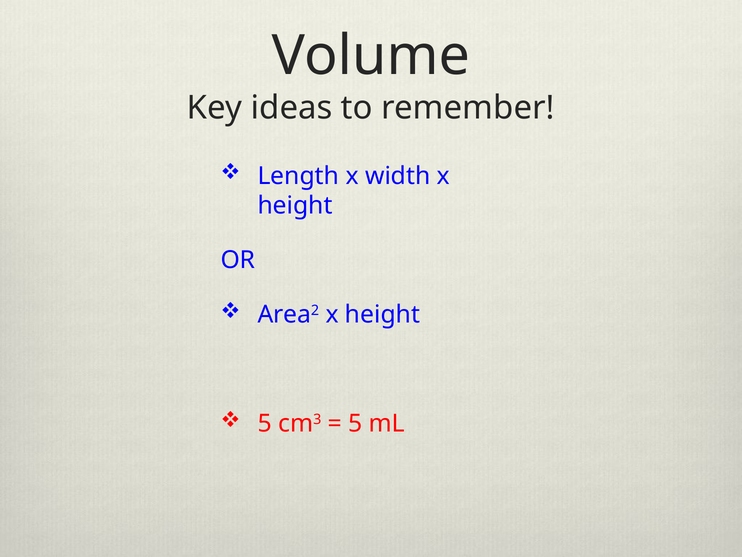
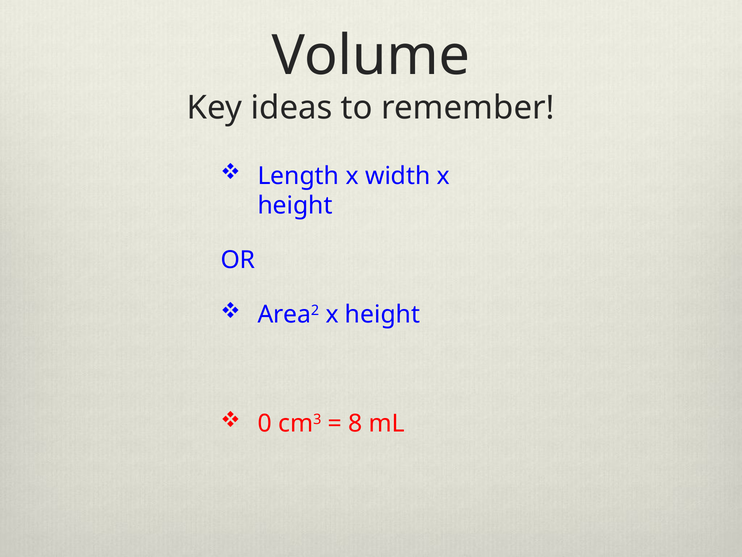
5 at (265, 423): 5 -> 0
5 at (355, 423): 5 -> 8
